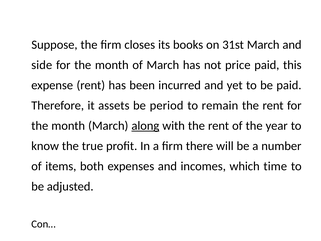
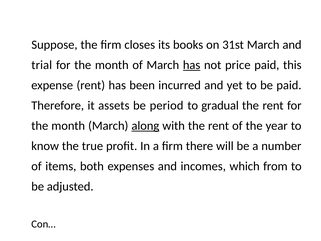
side: side -> trial
has at (192, 65) underline: none -> present
remain: remain -> gradual
time: time -> from
